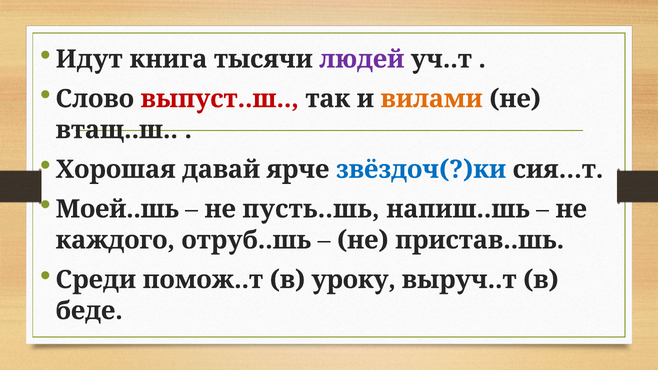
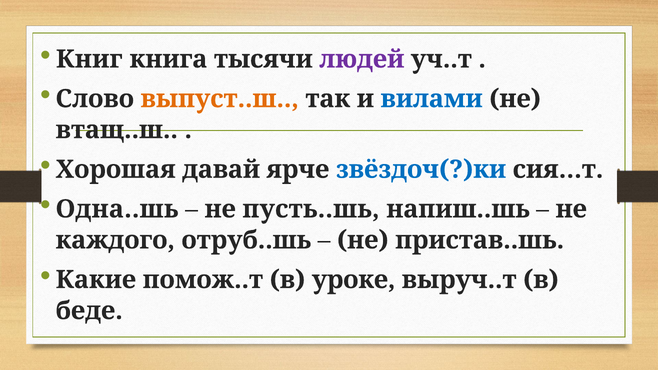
Идут: Идут -> Книг
выпуст..ш colour: red -> orange
вилами colour: orange -> blue
Моей..шь: Моей..шь -> Одна..шь
Среди: Среди -> Какие
уроку: уроку -> уроке
